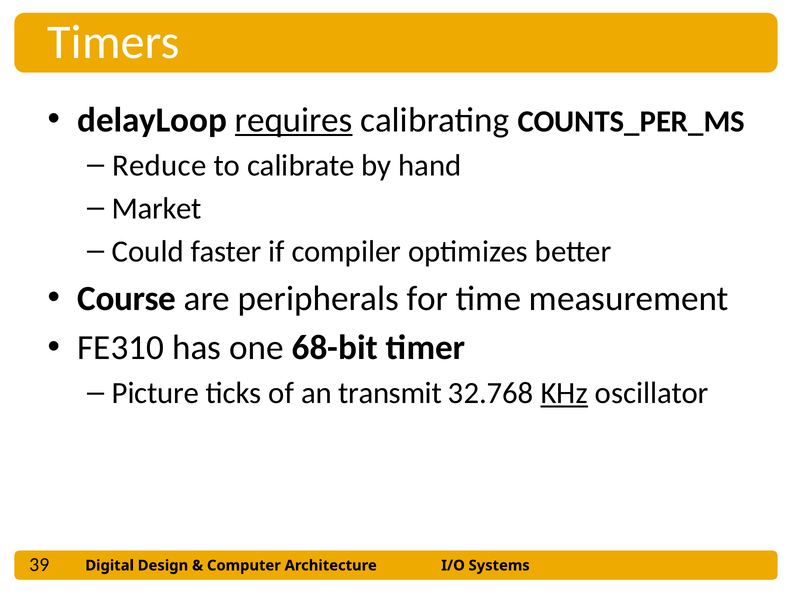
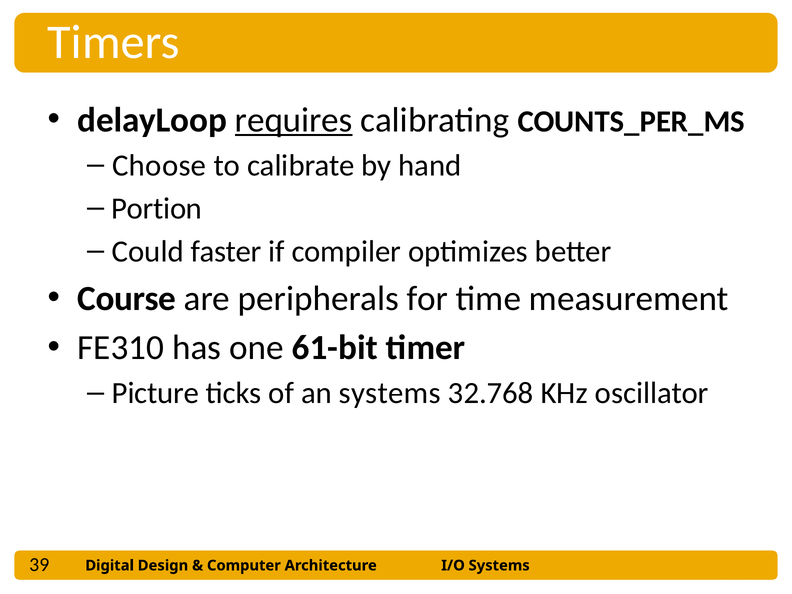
Reduce: Reduce -> Choose
Market: Market -> Portion
68-bit: 68-bit -> 61-bit
an transmit: transmit -> systems
KHz underline: present -> none
